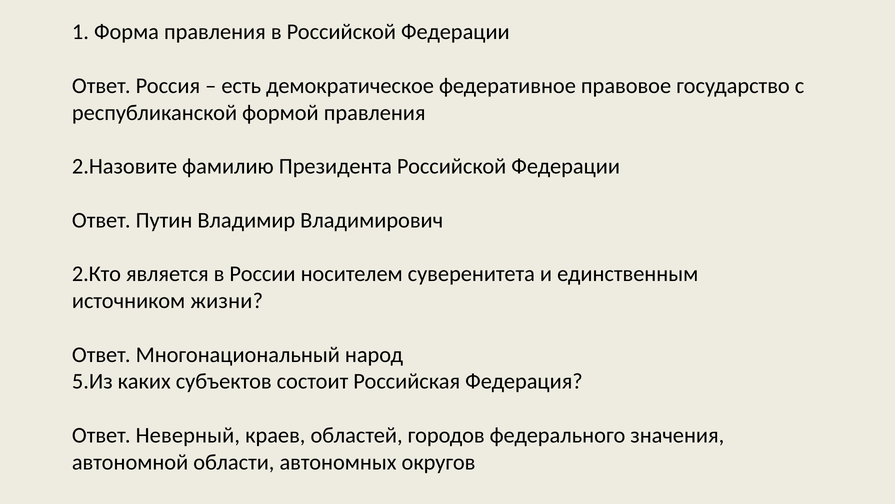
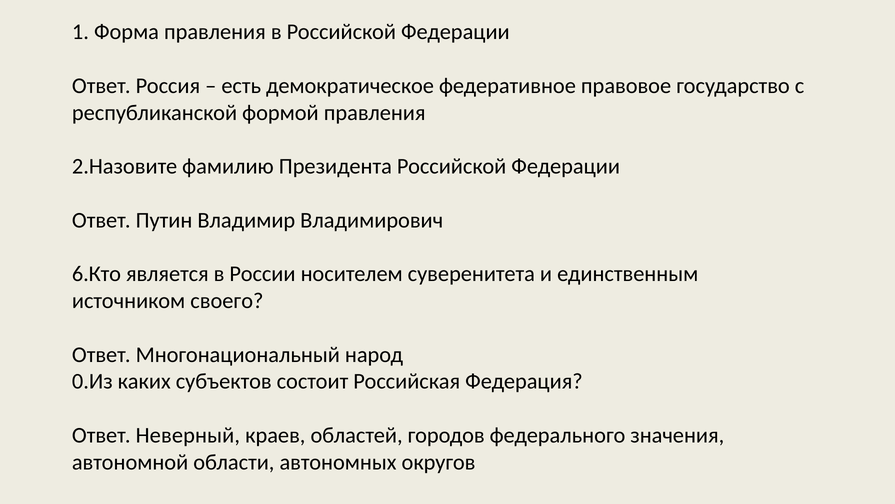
2.Кто: 2.Кто -> 6.Кто
жизни: жизни -> своего
5.Из: 5.Из -> 0.Из
